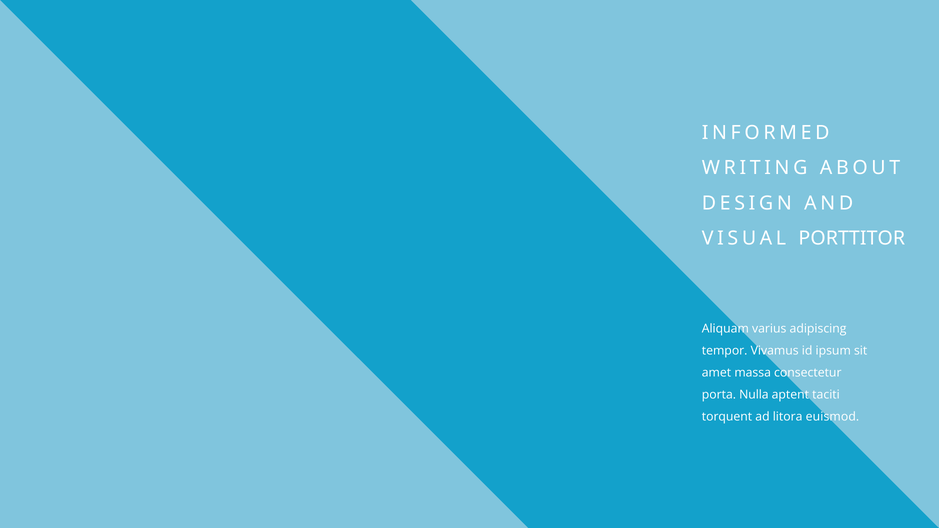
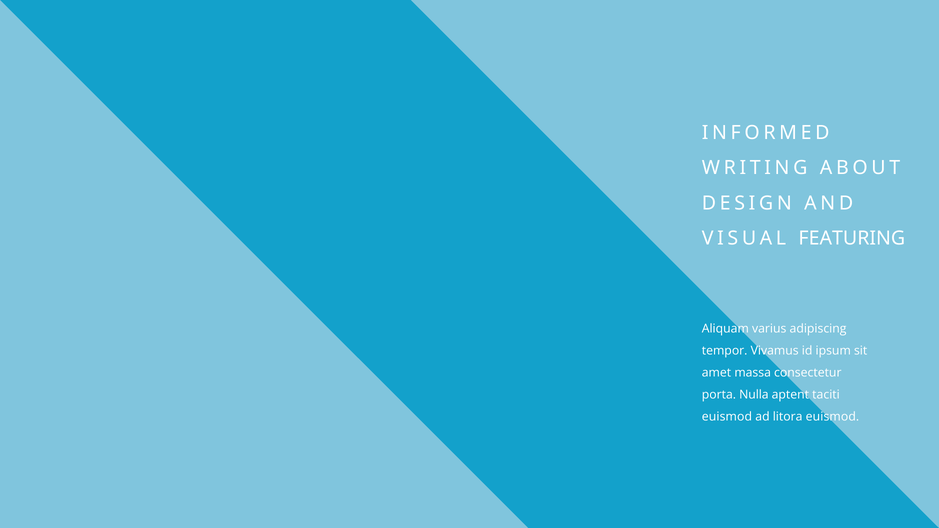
PORTTITOR: PORTTITOR -> FEATURING
torquent at (727, 417): torquent -> euismod
